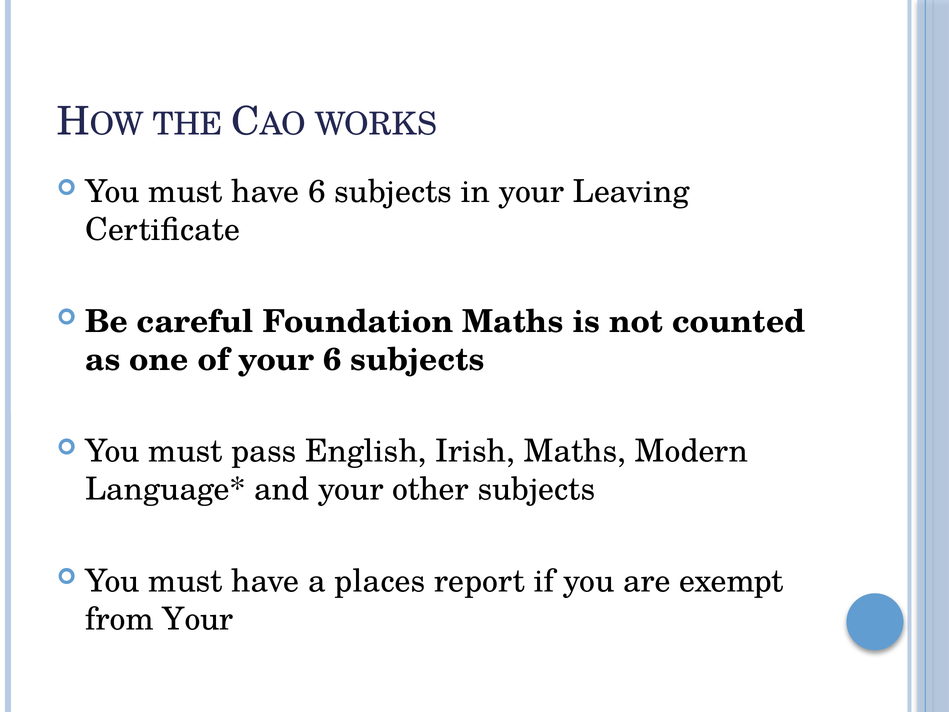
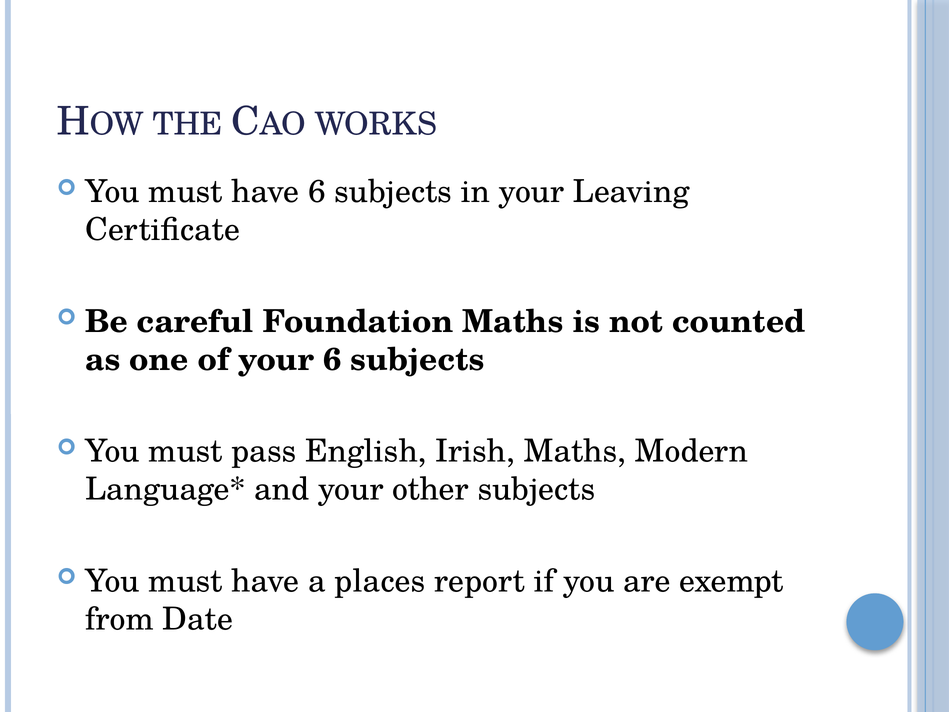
from Your: Your -> Date
